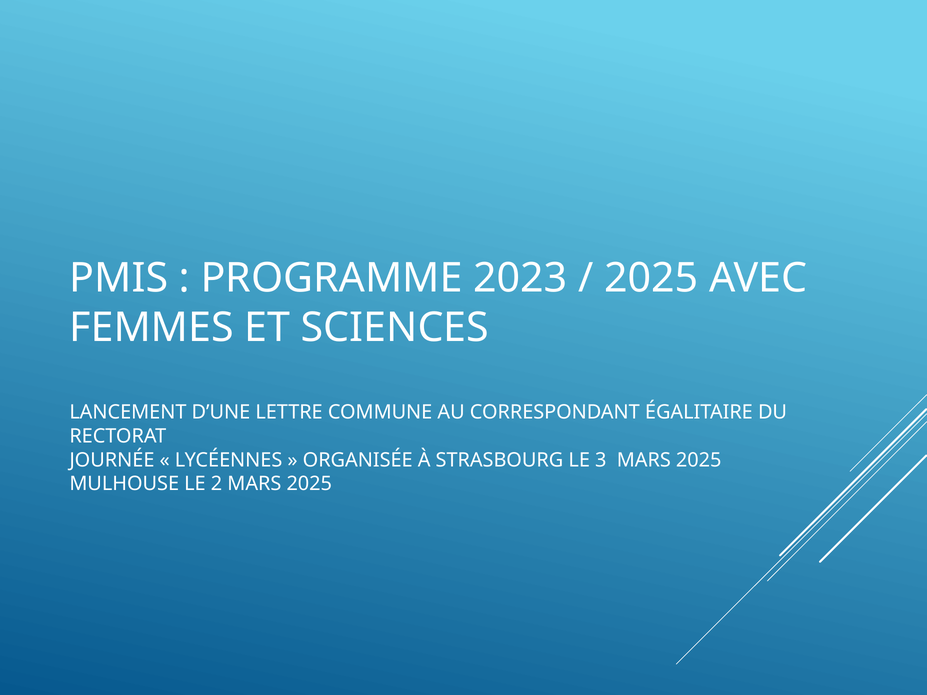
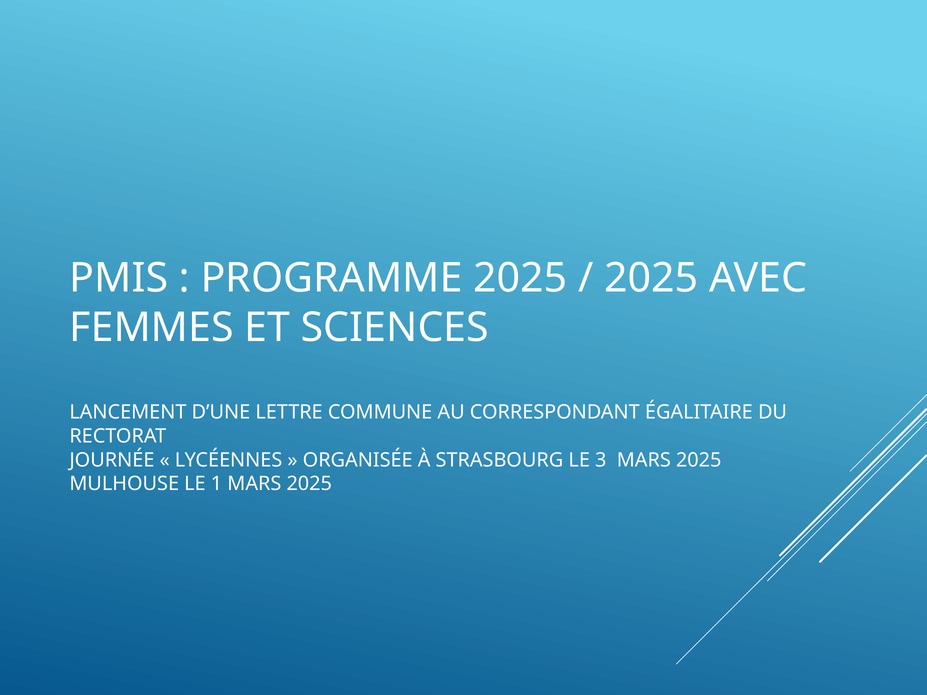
PROGRAMME 2023: 2023 -> 2025
2: 2 -> 1
